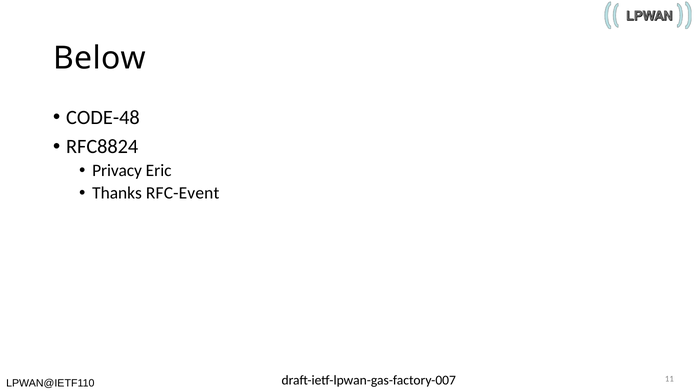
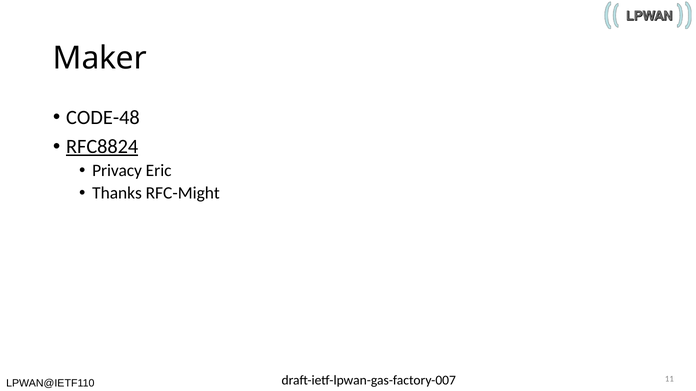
Below: Below -> Maker
RFC8824 underline: none -> present
RFC-Event: RFC-Event -> RFC-Might
